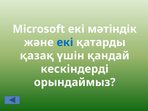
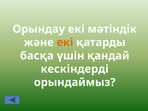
Microsoft: Microsoft -> Орындау
екі at (65, 42) colour: blue -> orange
қазақ: қазақ -> басқа
